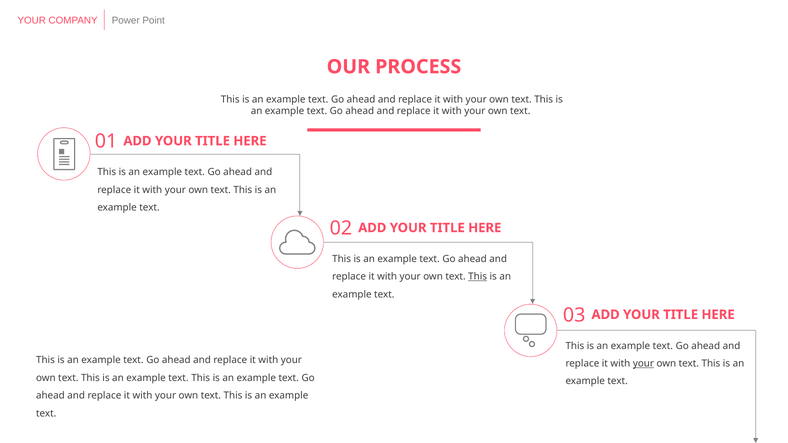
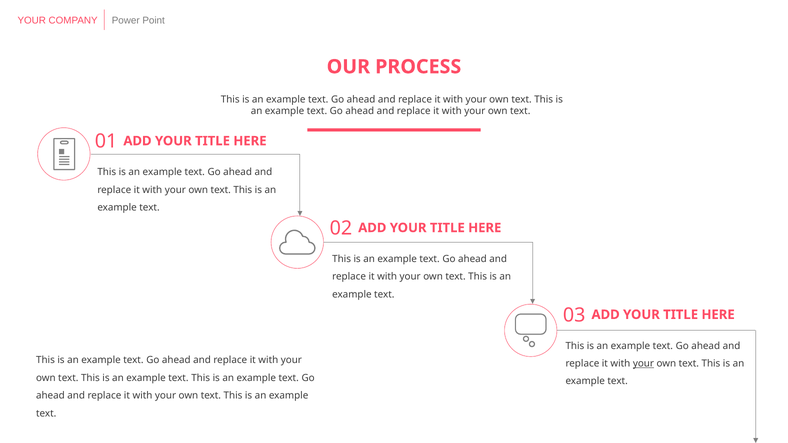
This at (478, 277) underline: present -> none
